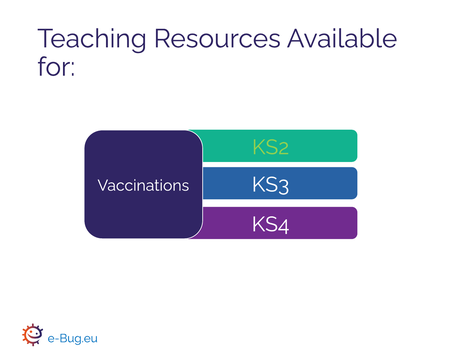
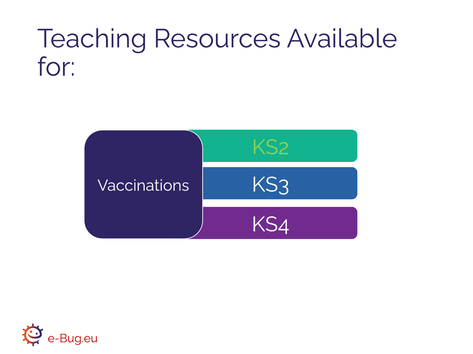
e-Bug.eu colour: blue -> red
